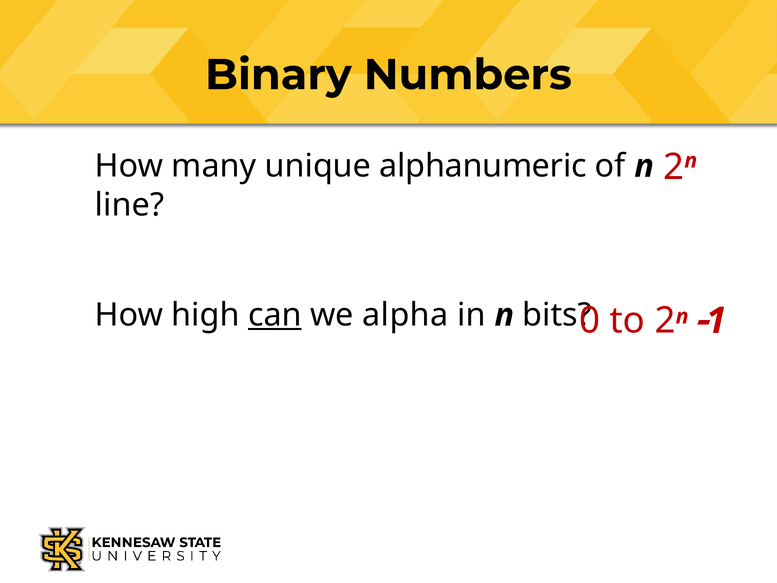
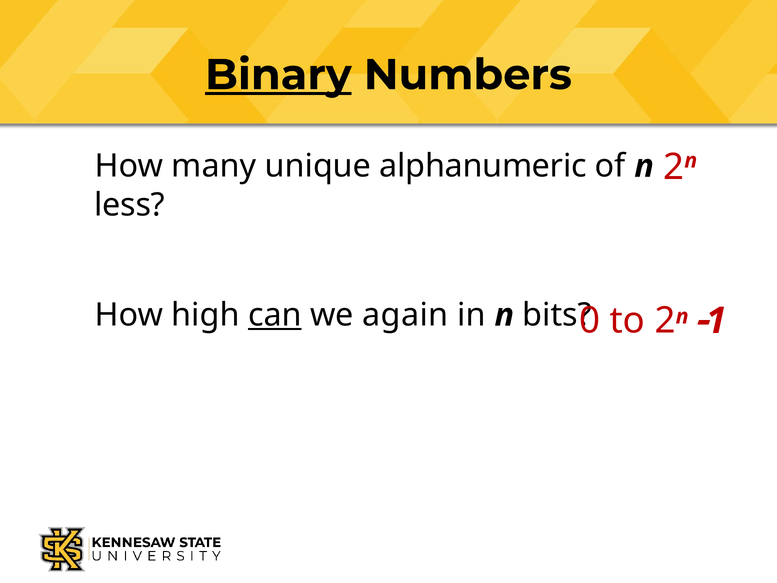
Binary underline: none -> present
line: line -> less
alpha: alpha -> again
